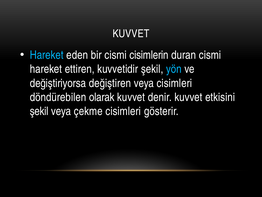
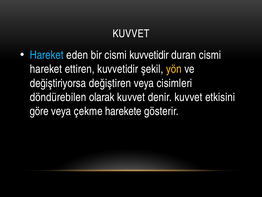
cismi cisimlerin: cisimlerin -> kuvvetidir
yön colour: light blue -> yellow
şekil at (39, 111): şekil -> göre
çekme cisimleri: cisimleri -> harekete
